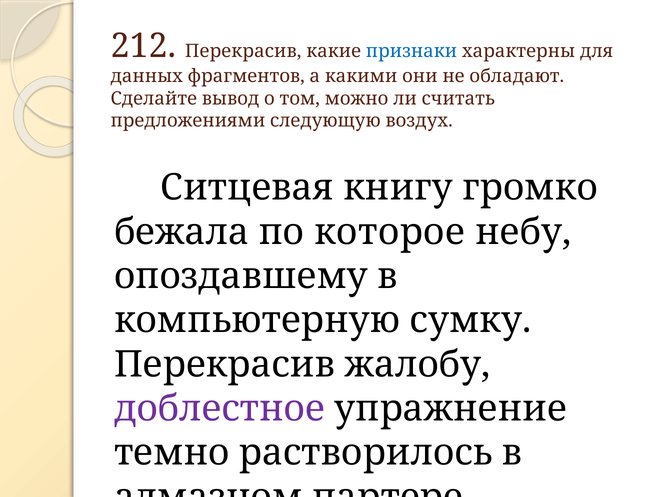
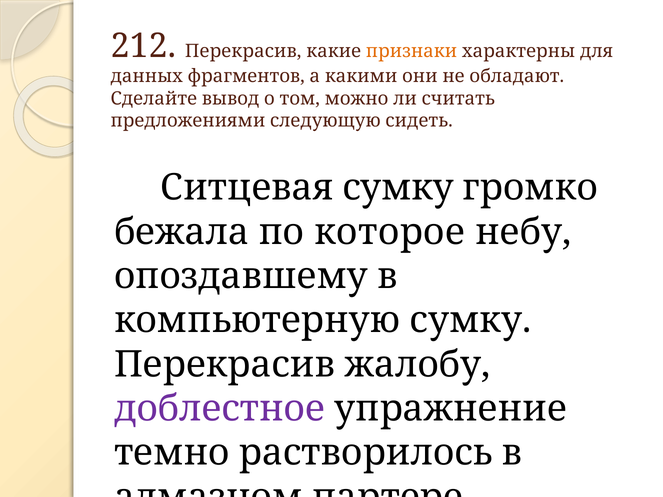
признаки colour: blue -> orange
воздух: воздух -> сидеть
Ситцевая книгу: книгу -> сумку
